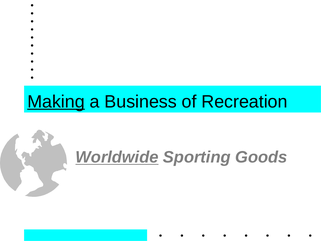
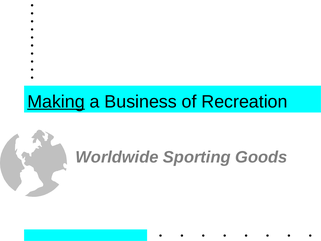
Worldwide underline: present -> none
